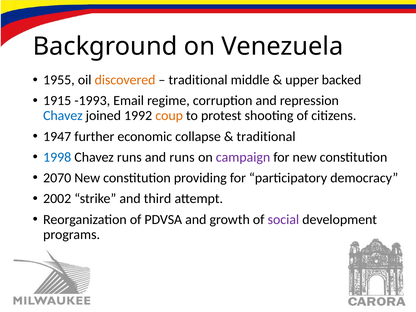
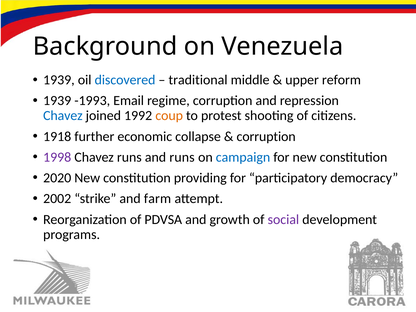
1955 at (59, 80): 1955 -> 1939
discovered colour: orange -> blue
backed: backed -> reform
1915 at (57, 101): 1915 -> 1939
1947: 1947 -> 1918
traditional at (266, 136): traditional -> corruption
1998 colour: blue -> purple
campaign colour: purple -> blue
2070: 2070 -> 2020
third: third -> farm
